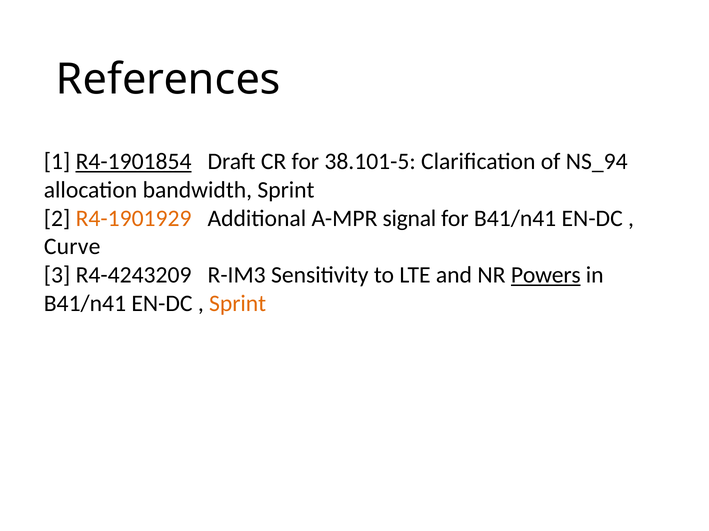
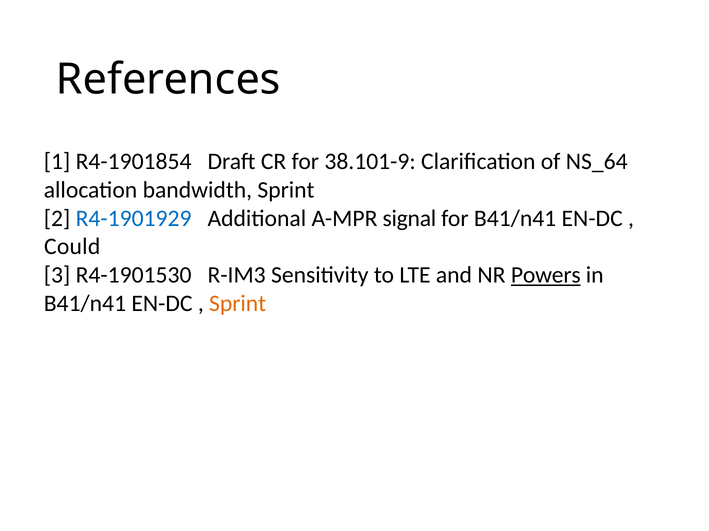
R4-1901854 underline: present -> none
38.101-5: 38.101-5 -> 38.101-9
NS_94: NS_94 -> NS_64
R4-1901929 colour: orange -> blue
Curve: Curve -> Could
R4-4243209: R4-4243209 -> R4-1901530
